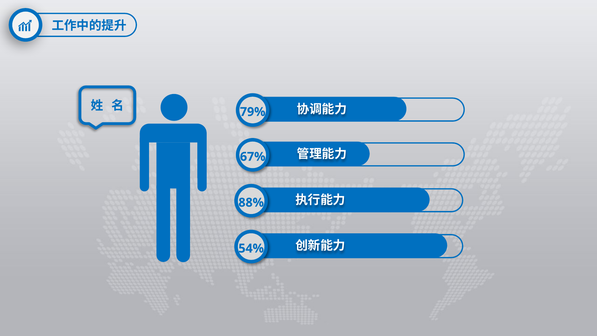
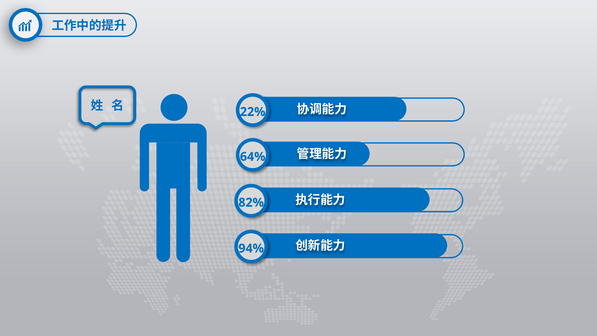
79%: 79% -> 22%
67%: 67% -> 64%
88%: 88% -> 82%
54%: 54% -> 94%
